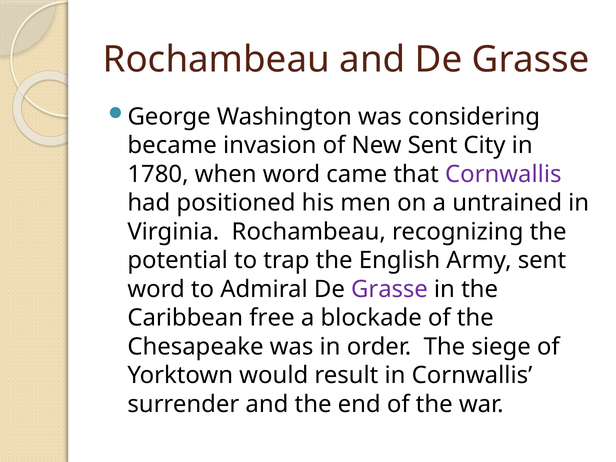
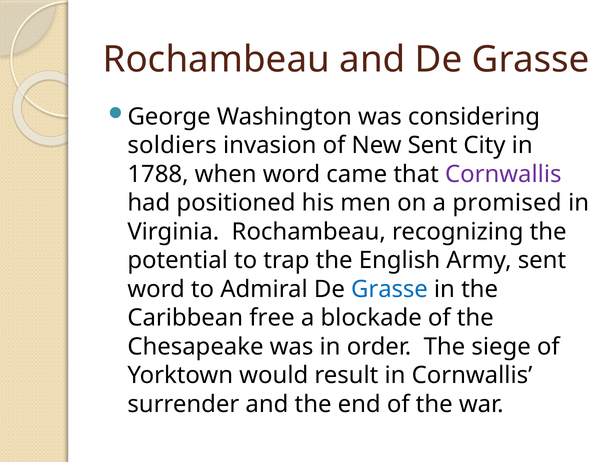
became: became -> soldiers
1780: 1780 -> 1788
untrained: untrained -> promised
Grasse at (389, 289) colour: purple -> blue
